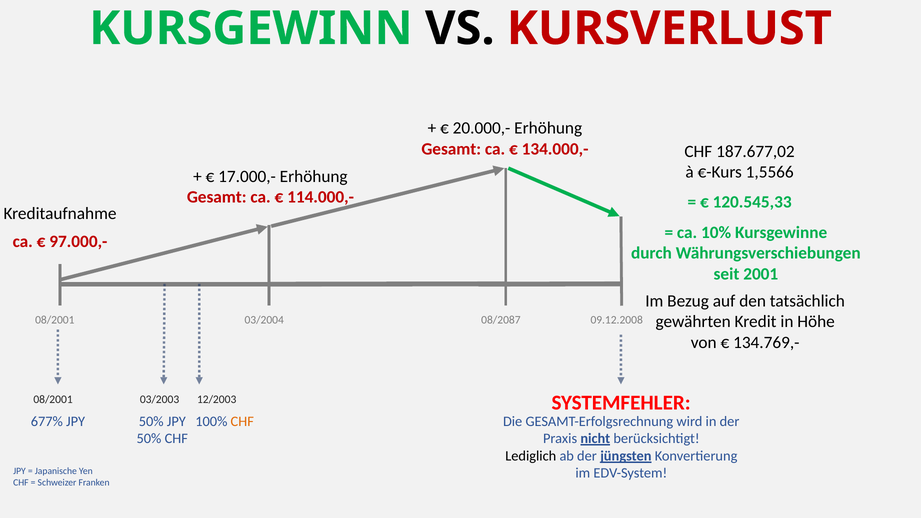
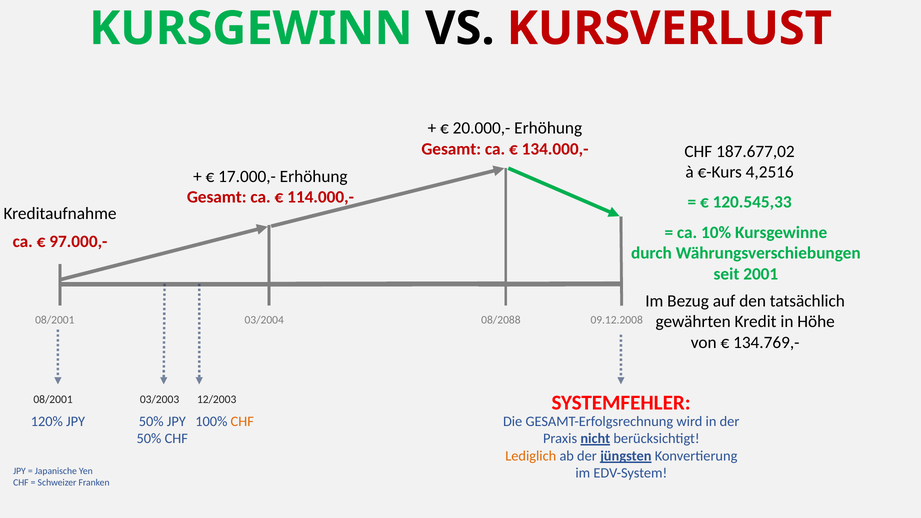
1,5566: 1,5566 -> 4,2516
08/2087: 08/2087 -> 08/2088
677%: 677% -> 120%
Lediglich colour: black -> orange
